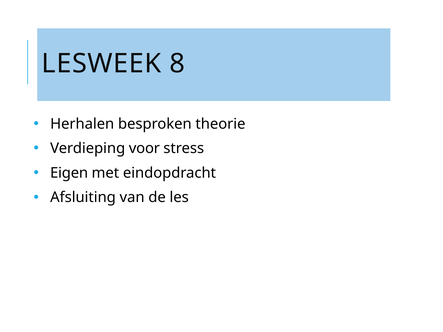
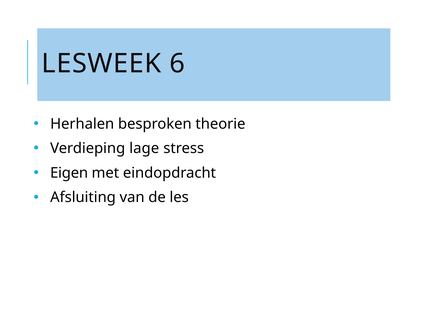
8: 8 -> 6
voor: voor -> lage
